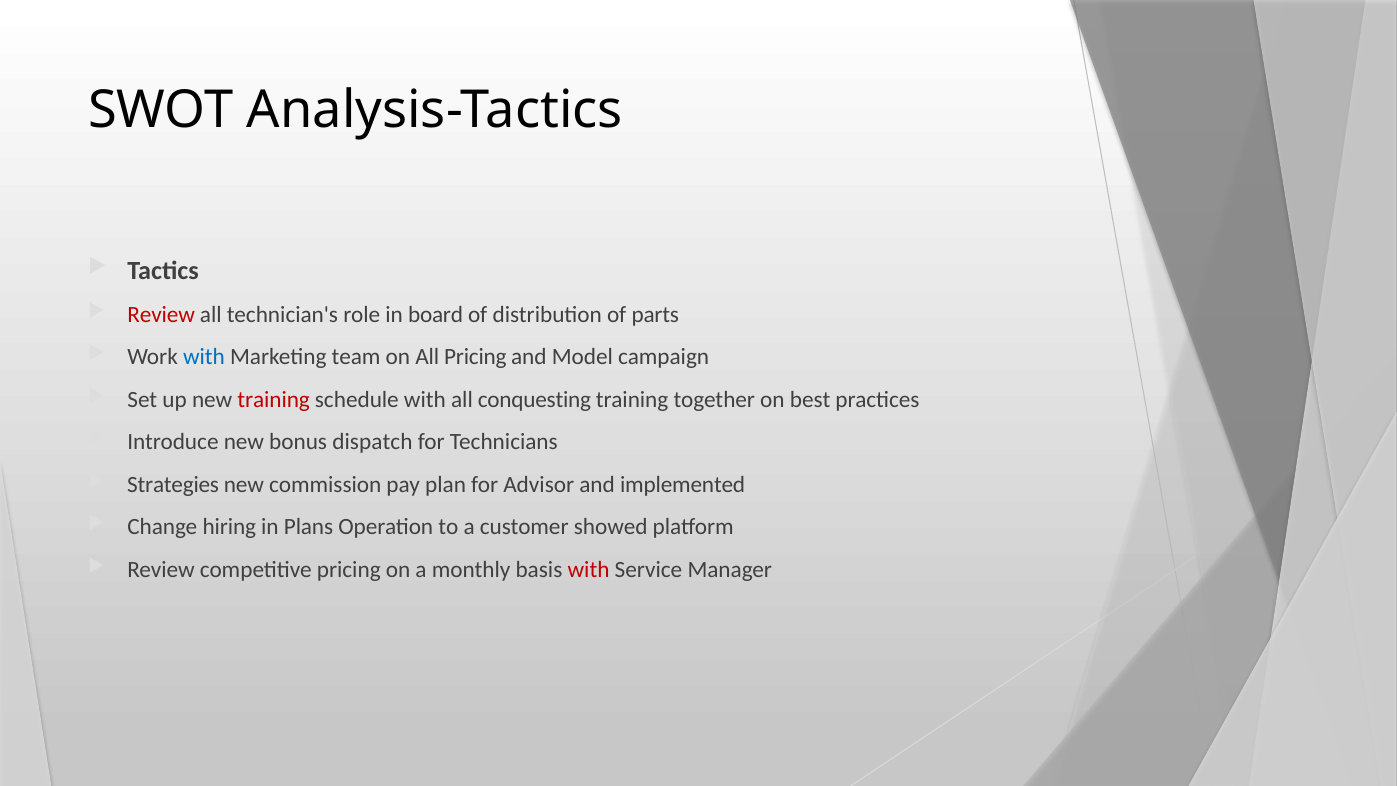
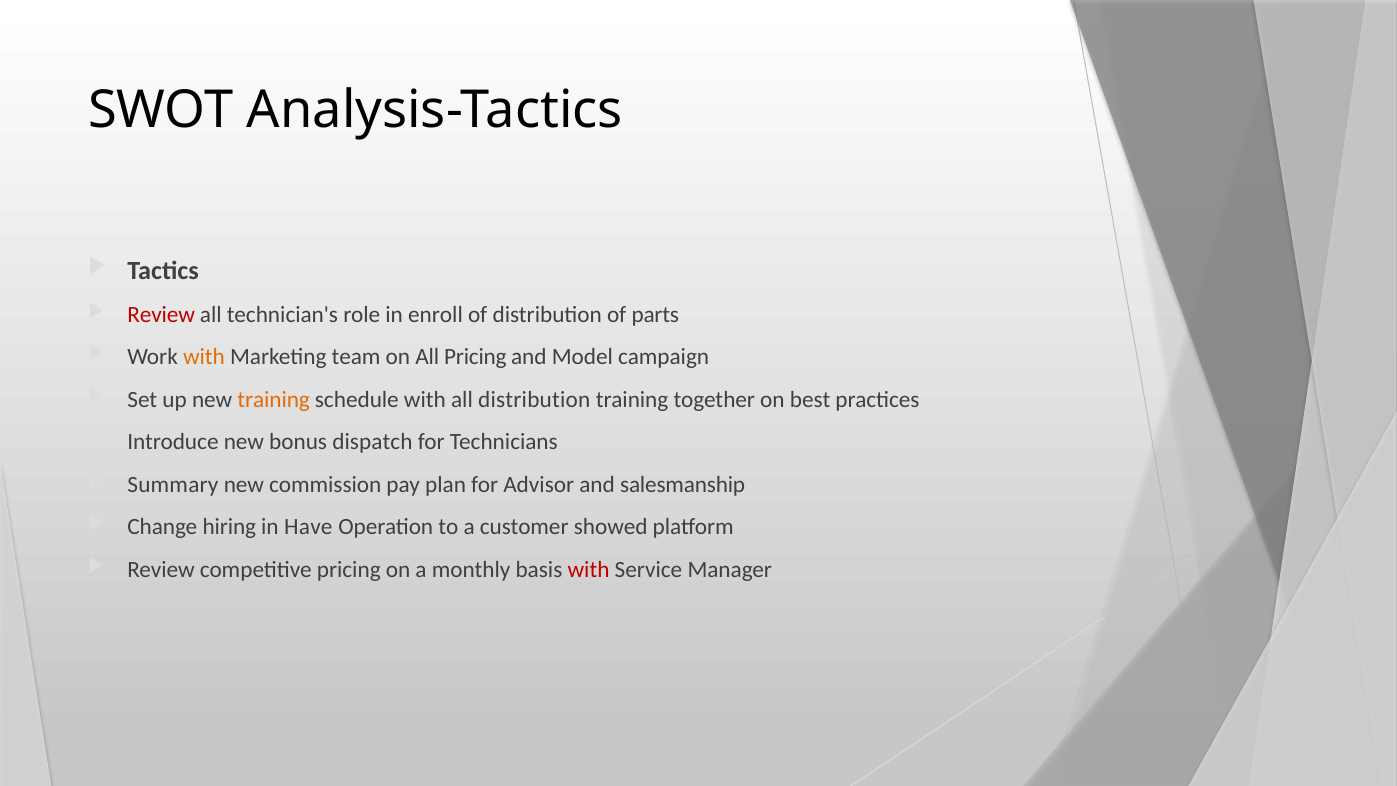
board: board -> enroll
with at (204, 357) colour: blue -> orange
training at (274, 399) colour: red -> orange
all conquesting: conquesting -> distribution
Strategies: Strategies -> Summary
implemented: implemented -> salesmanship
Plans: Plans -> Have
